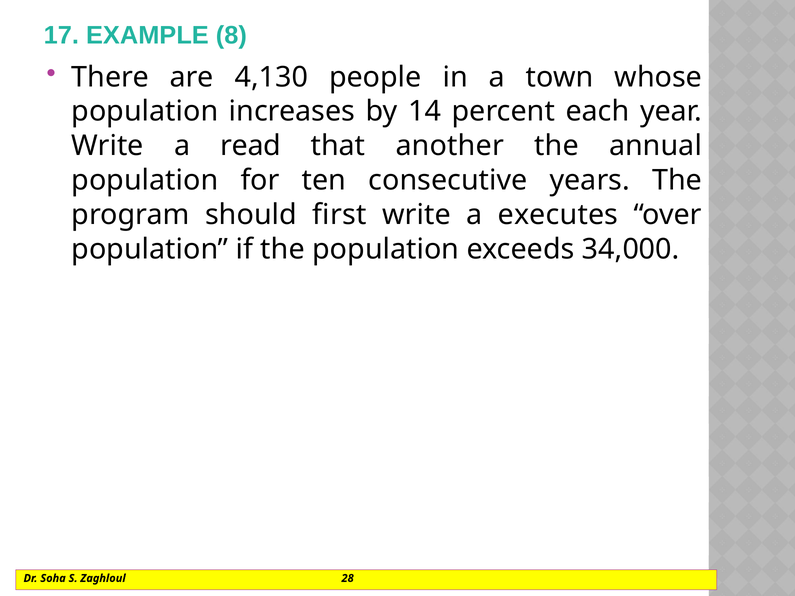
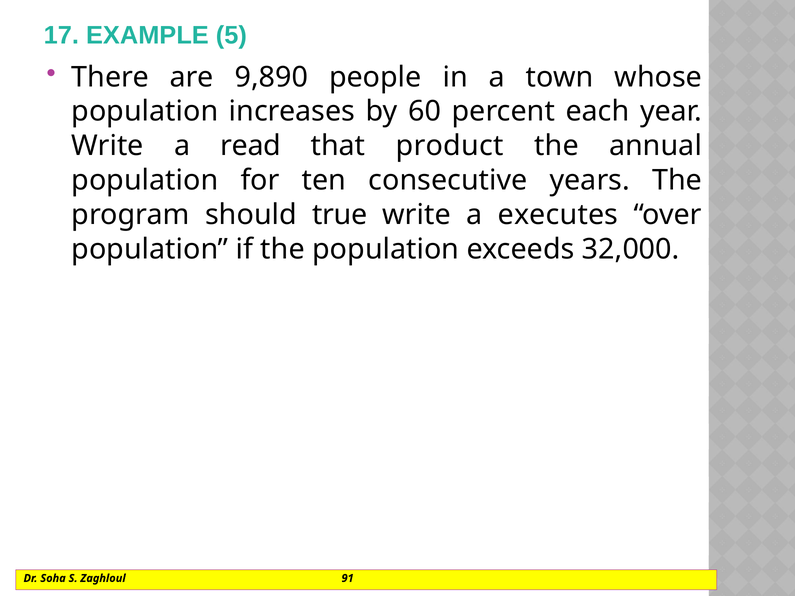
8: 8 -> 5
4,130: 4,130 -> 9,890
14: 14 -> 60
another: another -> product
first: first -> true
34,000: 34,000 -> 32,000
28: 28 -> 91
